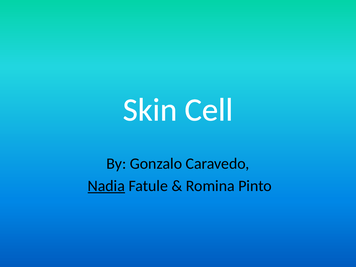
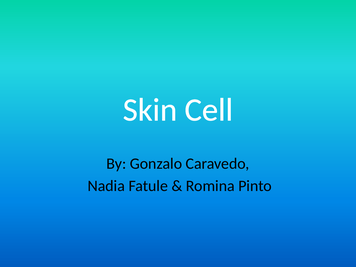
Nadia underline: present -> none
